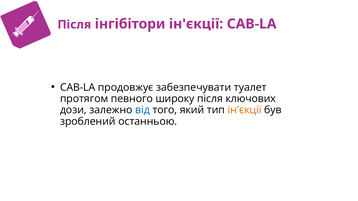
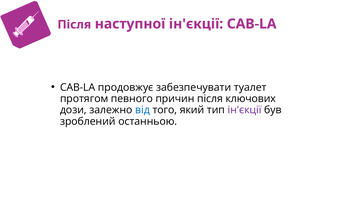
інгібітори: інгібітори -> наступної
широку: широку -> причин
ін'єкції at (245, 110) colour: orange -> purple
